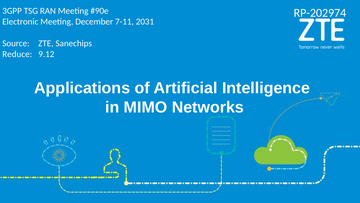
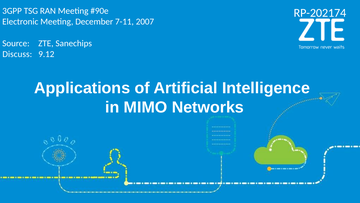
RP-202974: RP-202974 -> RP-202174
2031: 2031 -> 2007
Reduce: Reduce -> Discuss
